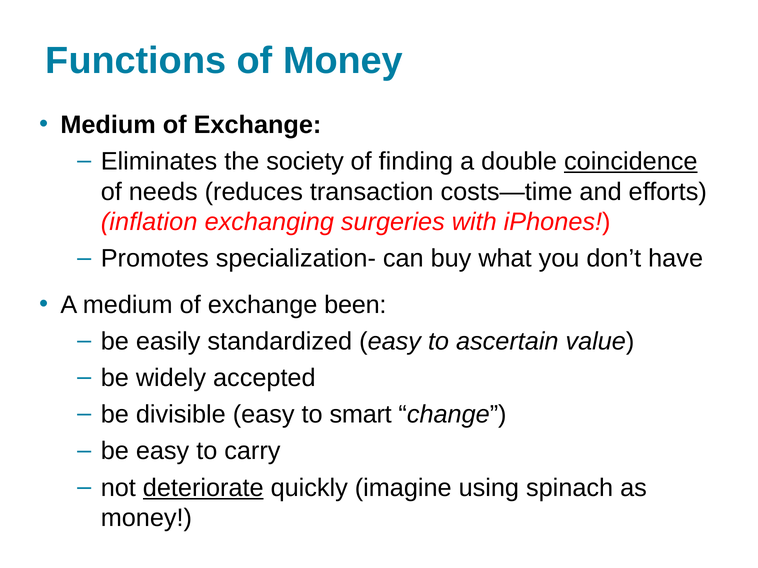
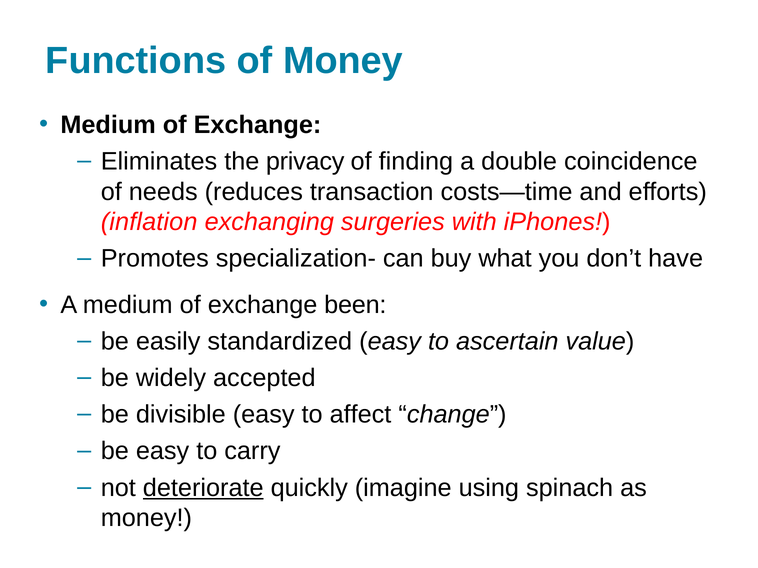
society: society -> privacy
coincidence underline: present -> none
smart: smart -> affect
